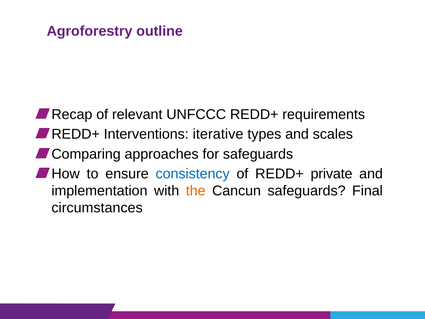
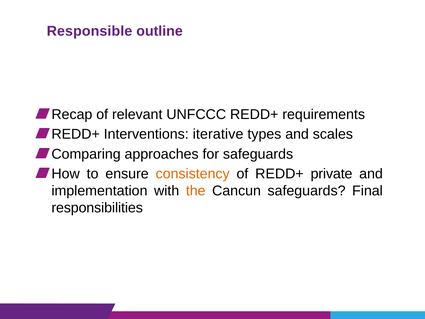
Agroforestry: Agroforestry -> Responsible
consistency colour: blue -> orange
circumstances: circumstances -> responsibilities
